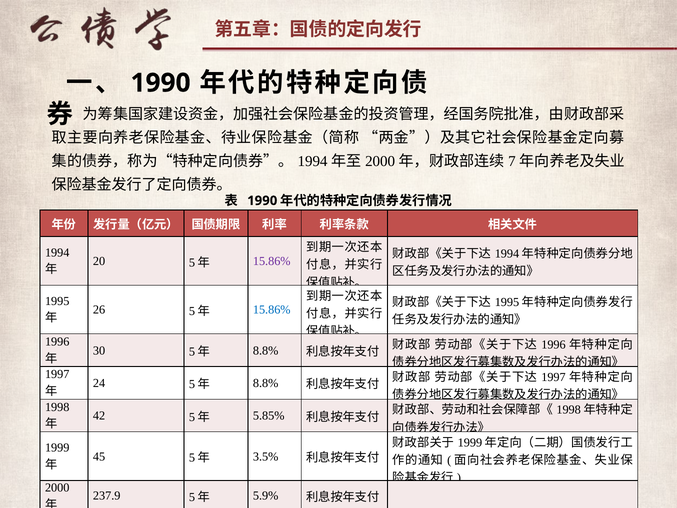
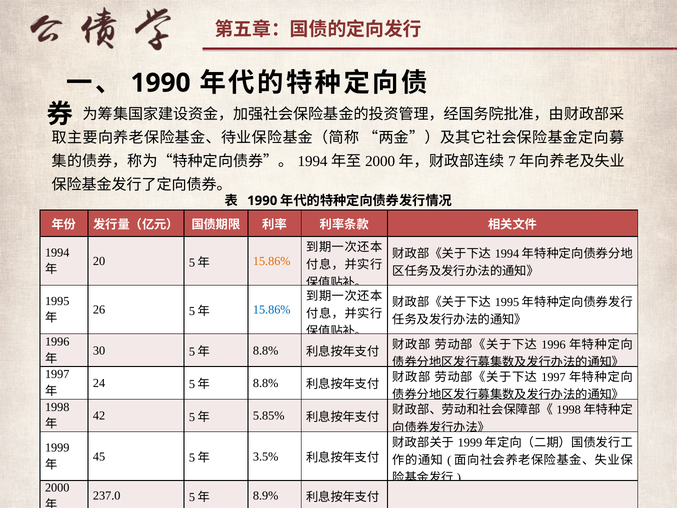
15.86% at (272, 261) colour: purple -> orange
237.9: 237.9 -> 237.0
5.9%: 5.9% -> 8.9%
